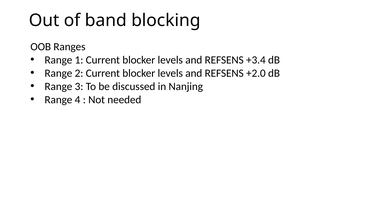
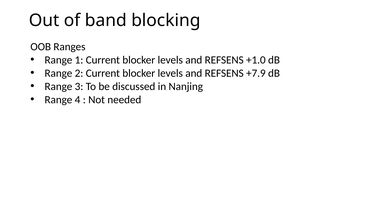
+3.4: +3.4 -> +1.0
+2.0: +2.0 -> +7.9
